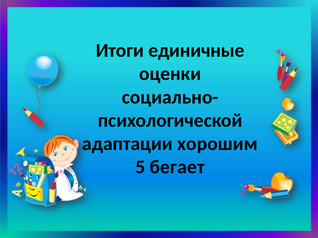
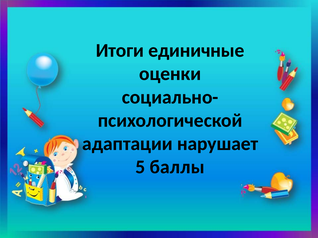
хорошим: хорошим -> нарушает
бегает: бегает -> баллы
